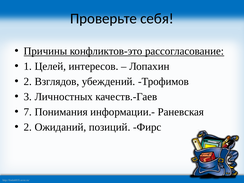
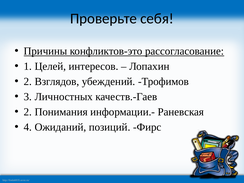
7 at (28, 112): 7 -> 2
2 at (28, 127): 2 -> 4
